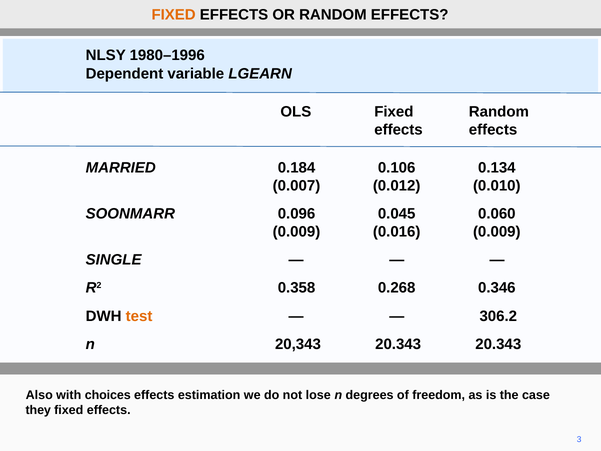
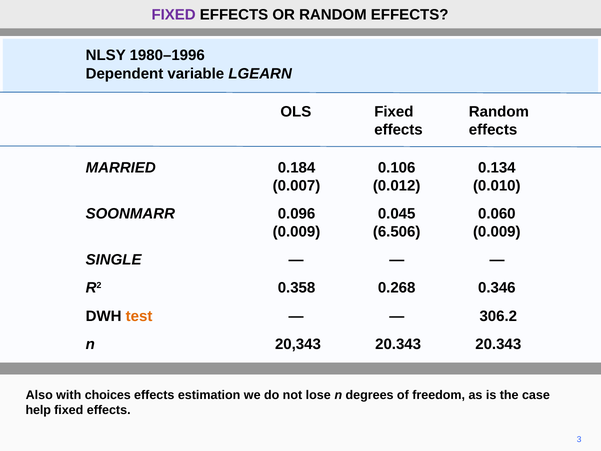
FIXED at (174, 15) colour: orange -> purple
0.016: 0.016 -> 6.506
they: they -> help
